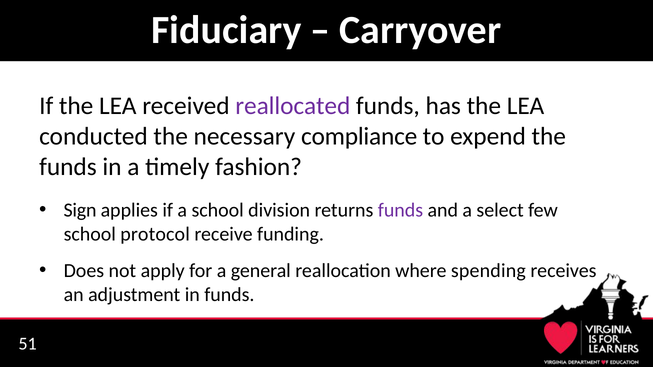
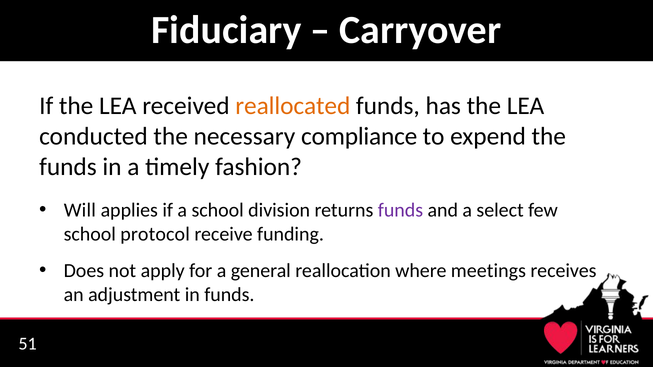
reallocated colour: purple -> orange
Sign: Sign -> Will
spending: spending -> meetings
